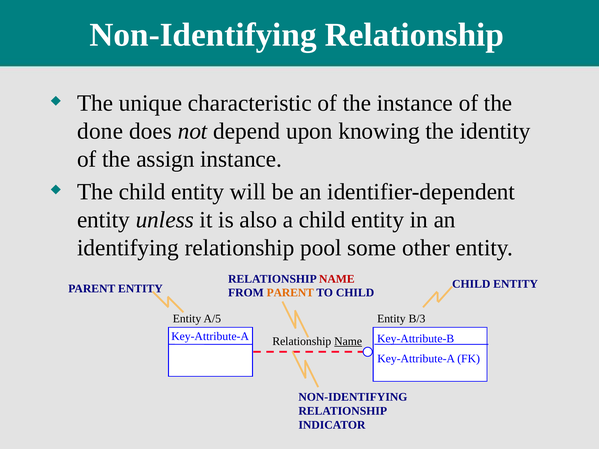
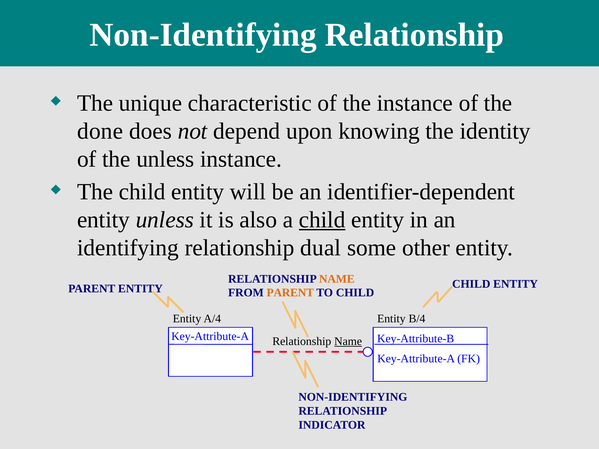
the assign: assign -> unless
child at (322, 220) underline: none -> present
pool: pool -> dual
NAME at (337, 279) colour: red -> orange
A/5: A/5 -> A/4
B/3: B/3 -> B/4
